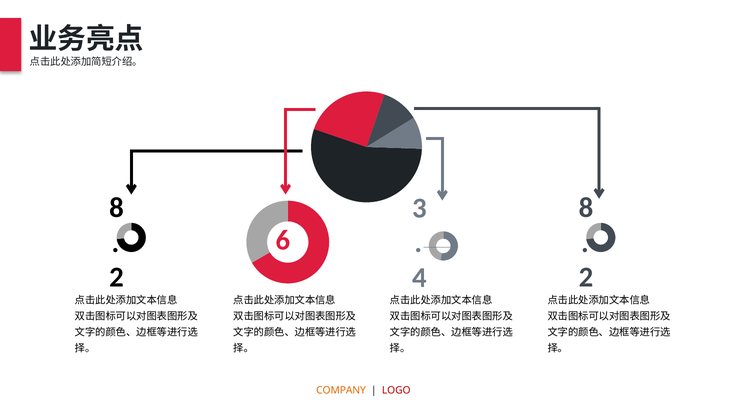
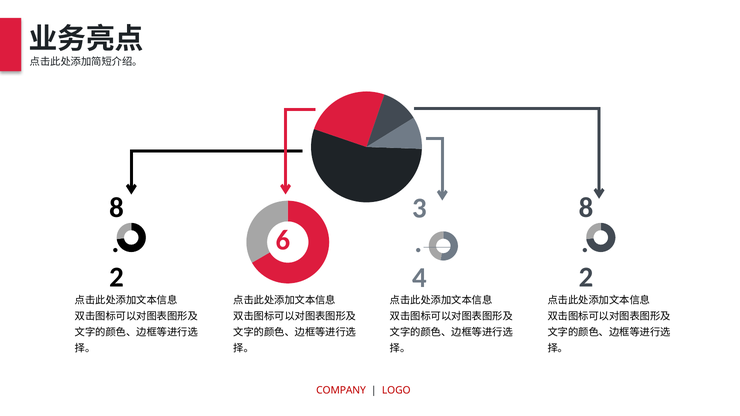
COMPANY colour: orange -> red
